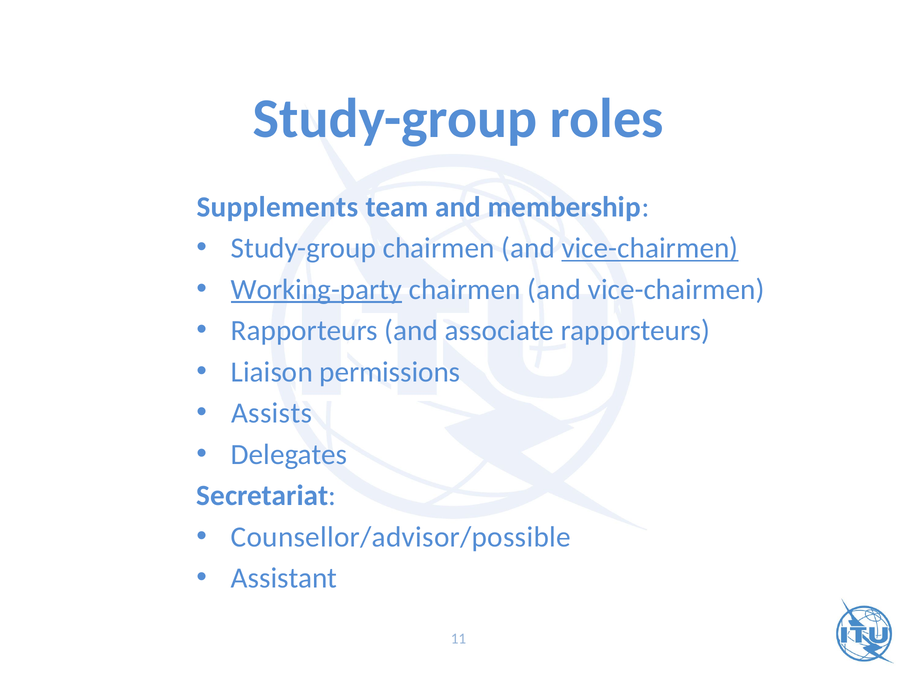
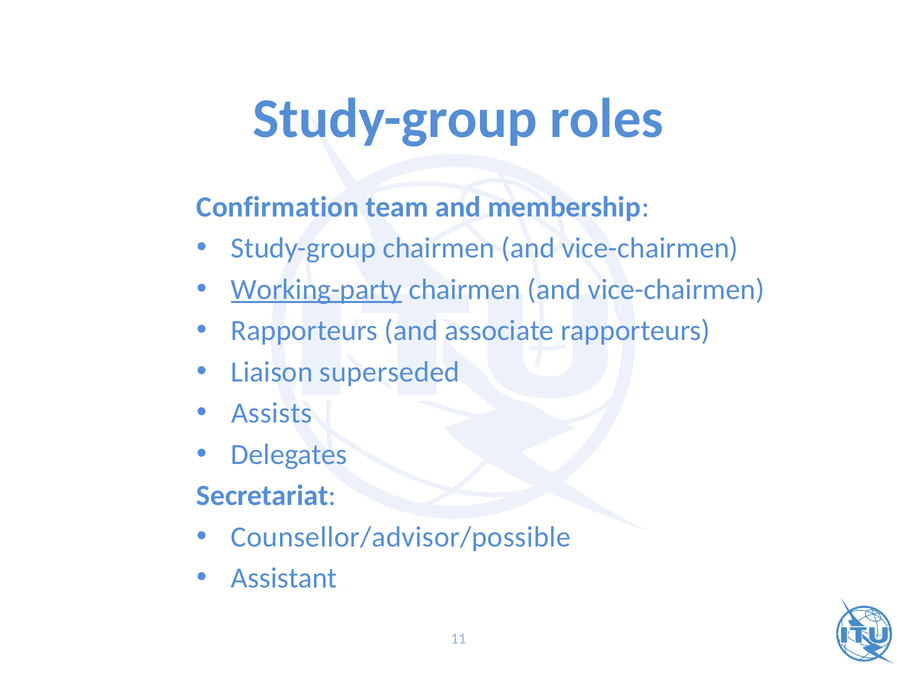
Supplements: Supplements -> Confirmation
vice-chairmen at (650, 248) underline: present -> none
permissions: permissions -> superseded
